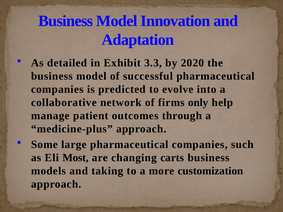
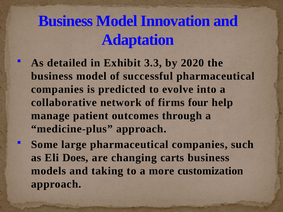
only: only -> four
Most: Most -> Does
